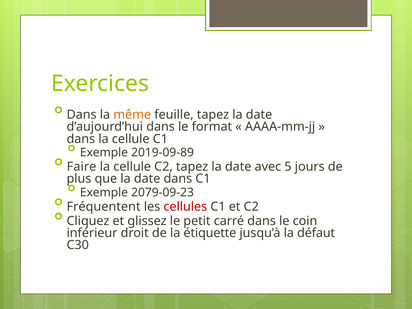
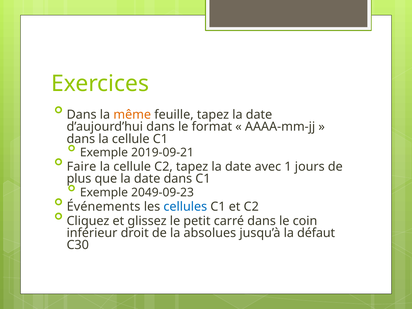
2019-09-89: 2019-09-89 -> 2019-09-21
5: 5 -> 1
2079-09-23: 2079-09-23 -> 2049-09-23
Fréquentent: Fréquentent -> Événements
cellules colour: red -> blue
étiquette: étiquette -> absolues
